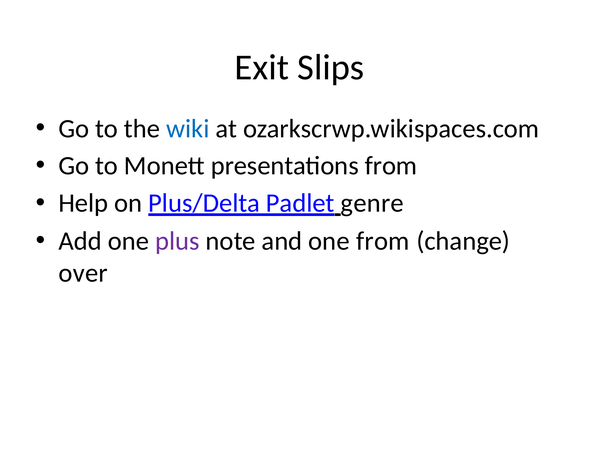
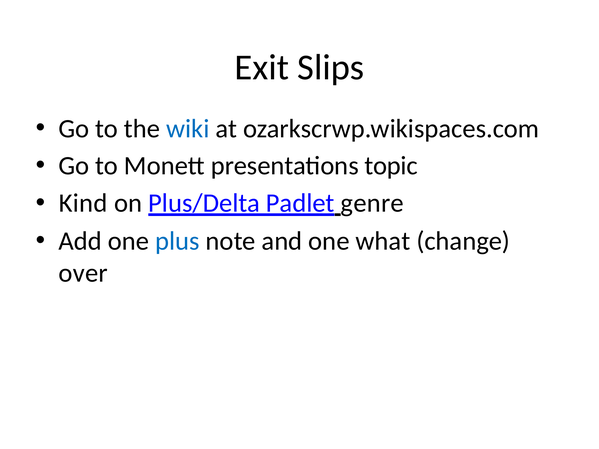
presentations from: from -> topic
Help: Help -> Kind
plus colour: purple -> blue
one from: from -> what
